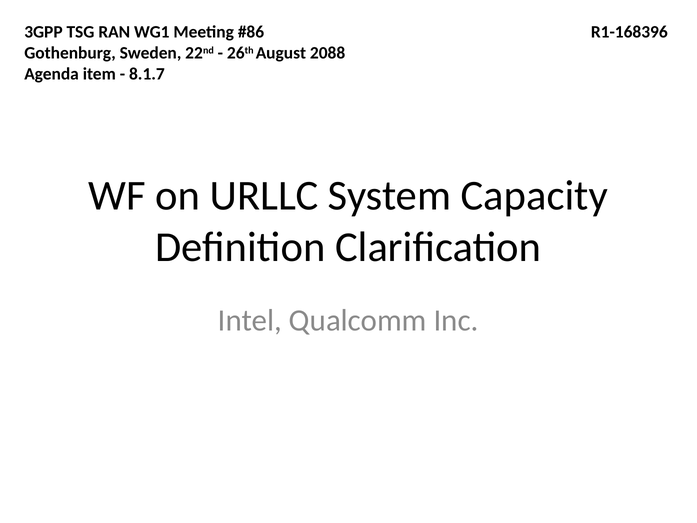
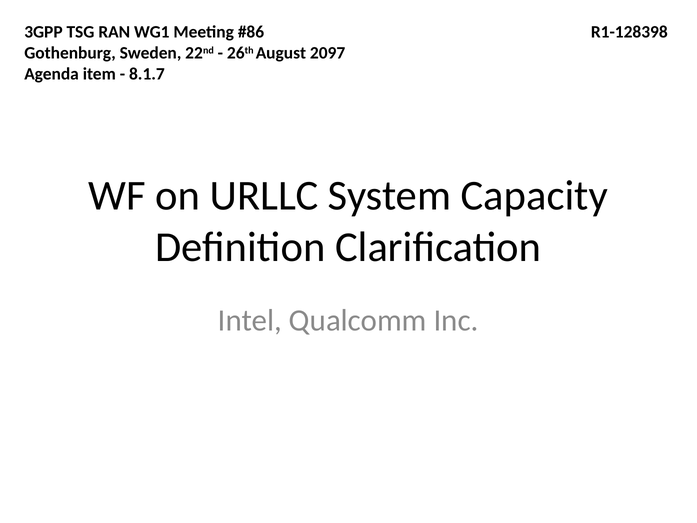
R1-168396: R1-168396 -> R1-128398
2088: 2088 -> 2097
